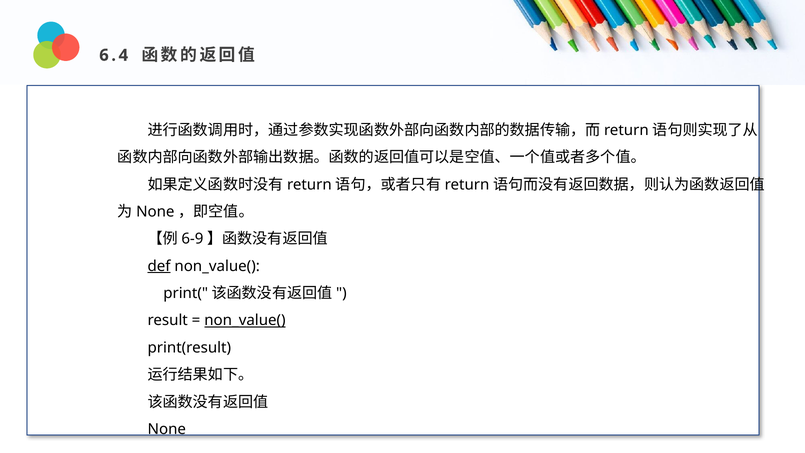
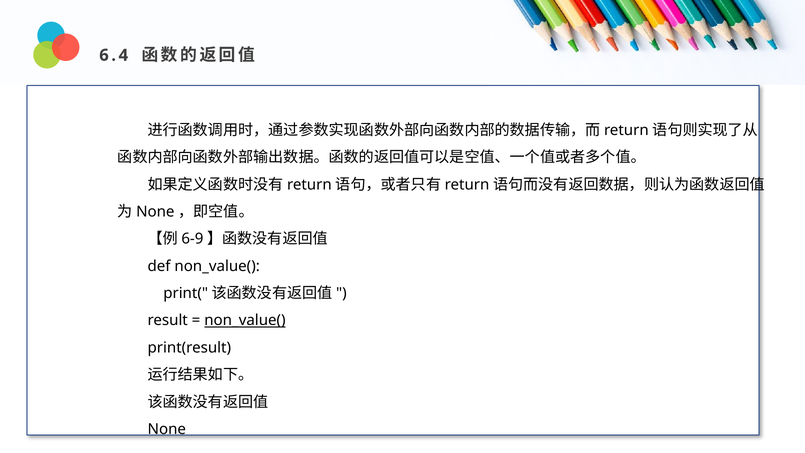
def underline: present -> none
